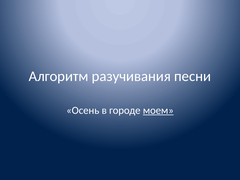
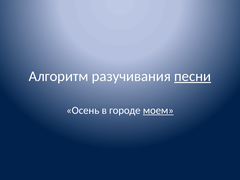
песни underline: none -> present
